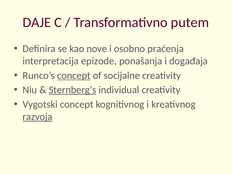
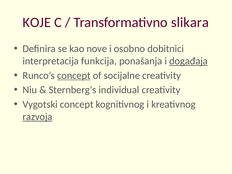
DAJE: DAJE -> KOJE
putem: putem -> slikara
praćenja: praćenja -> dobitnici
epizode: epizode -> funkcija
događaja underline: none -> present
Sternberg’s underline: present -> none
